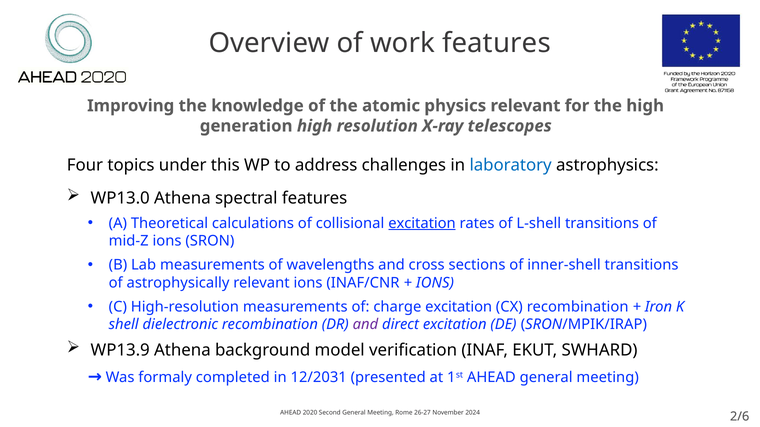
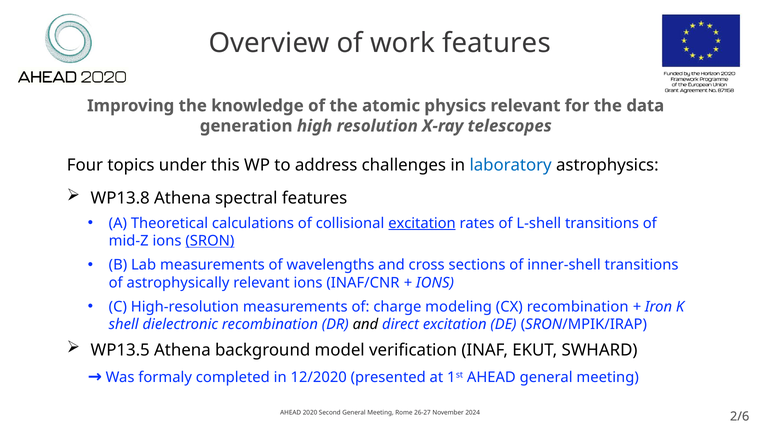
the high: high -> data
WP13.0: WP13.0 -> WP13.8
SRON underline: none -> present
charge excitation: excitation -> modeling
and at (365, 325) colour: purple -> black
WP13.9: WP13.9 -> WP13.5
12/2031: 12/2031 -> 12/2020
